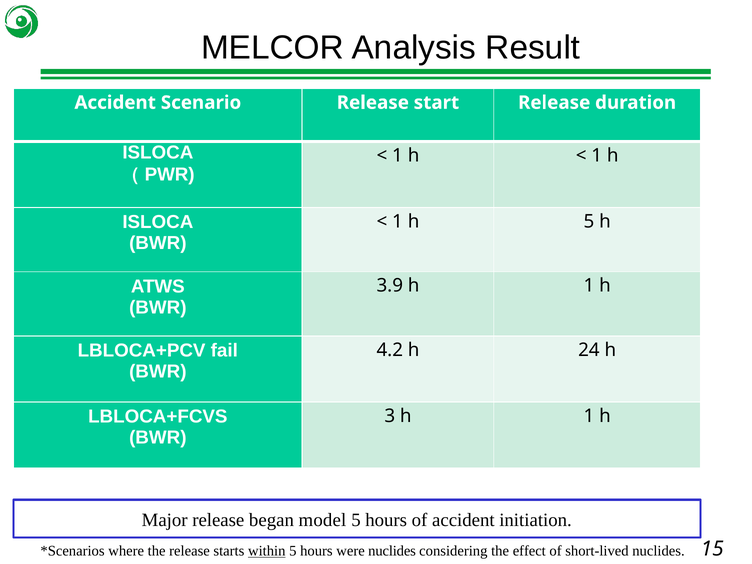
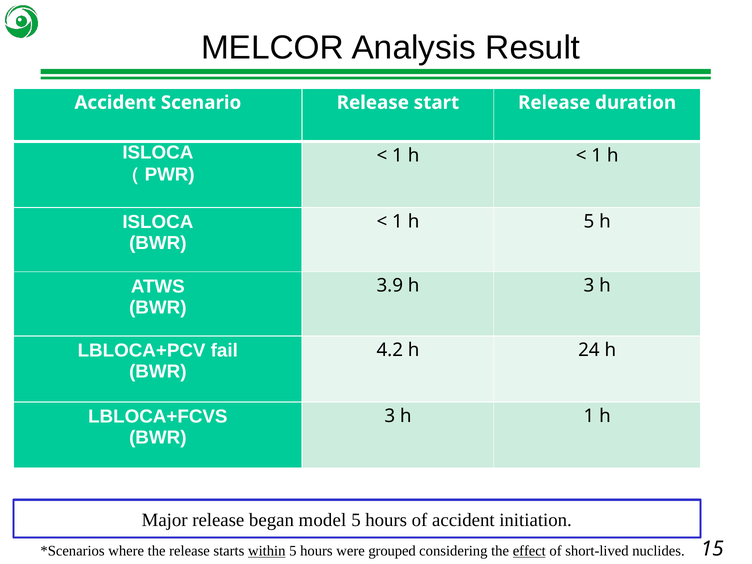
3.9 h 1: 1 -> 3
were nuclides: nuclides -> grouped
effect underline: none -> present
